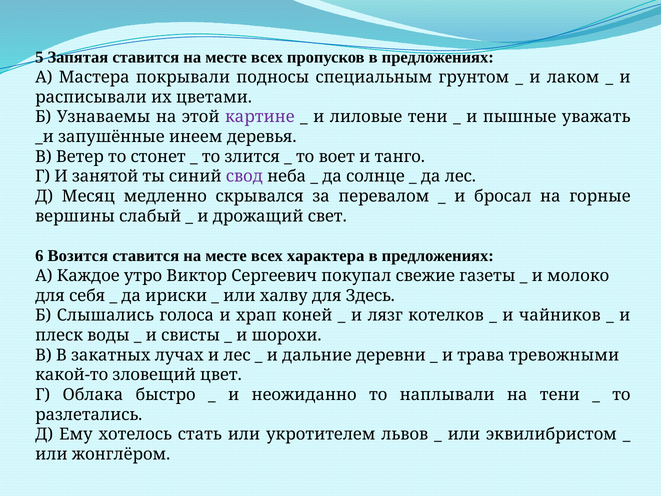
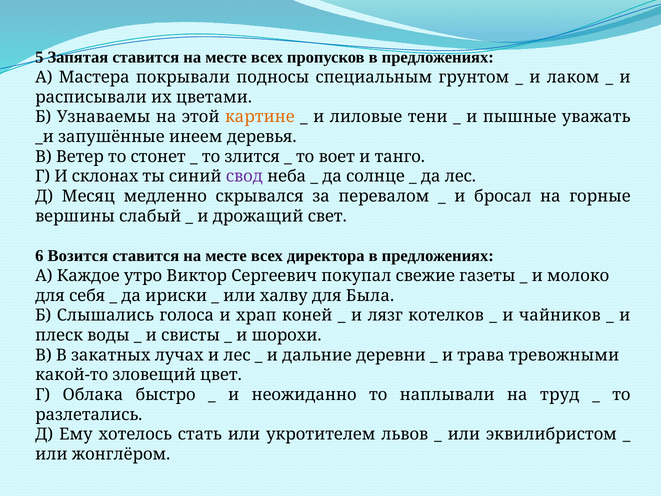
картине colour: purple -> orange
занятой: занятой -> склонах
характера: характера -> директора
Здесь: Здесь -> Была
на тени: тени -> труд
